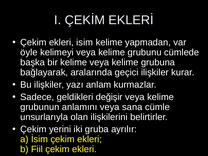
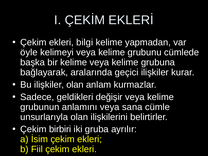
isim: isim -> bilgi
ilişkiler yazı: yazı -> olan
yerini: yerini -> birbiri
